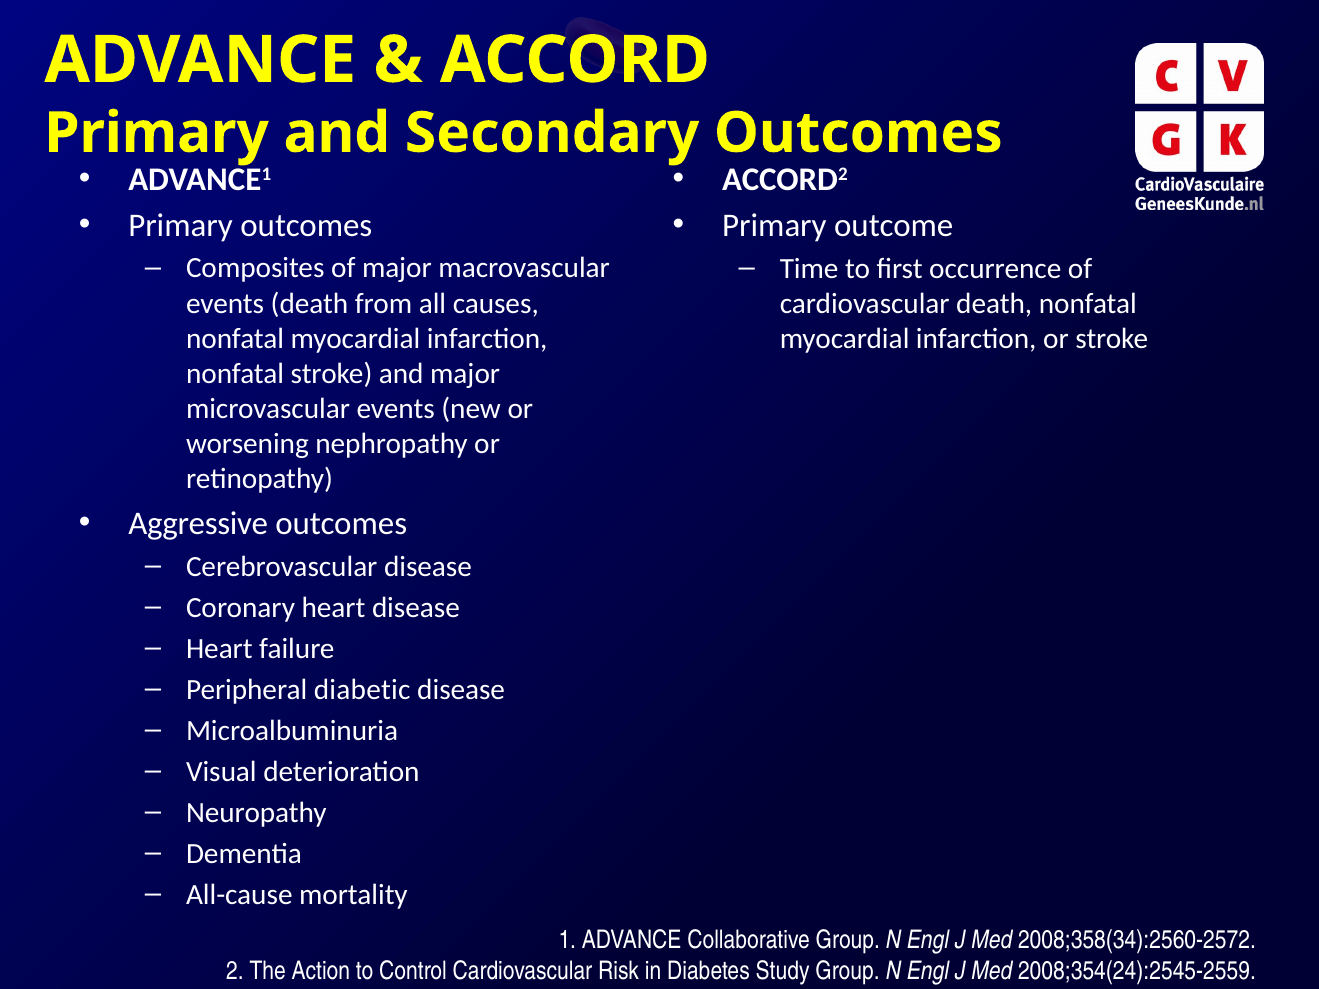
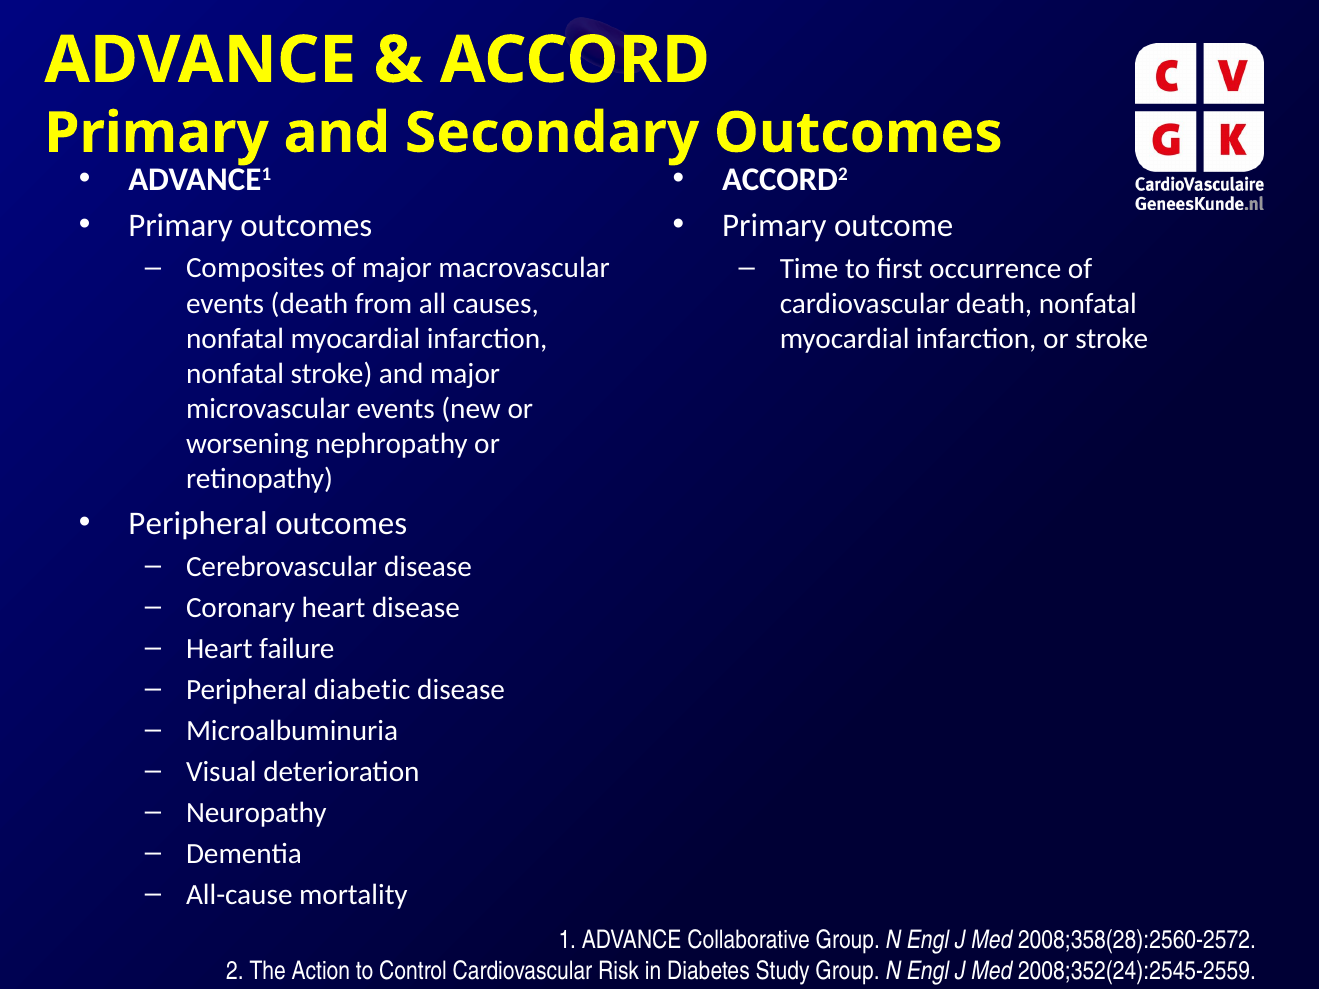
Aggressive at (198, 524): Aggressive -> Peripheral
2008;358(34):2560-2572: 2008;358(34):2560-2572 -> 2008;358(28):2560-2572
2008;354(24):2545-2559: 2008;354(24):2545-2559 -> 2008;352(24):2545-2559
